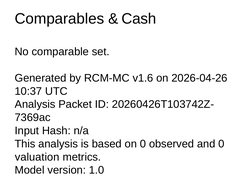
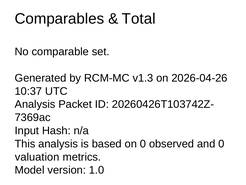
Cash: Cash -> Total
v1.6: v1.6 -> v1.3
